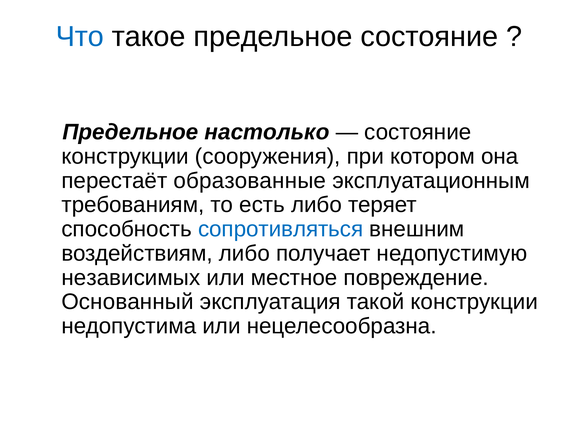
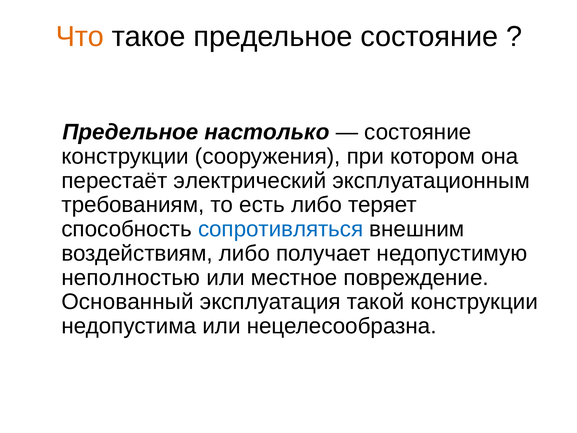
Что colour: blue -> orange
образованные: образованные -> электрический
независимых: независимых -> неполностью
